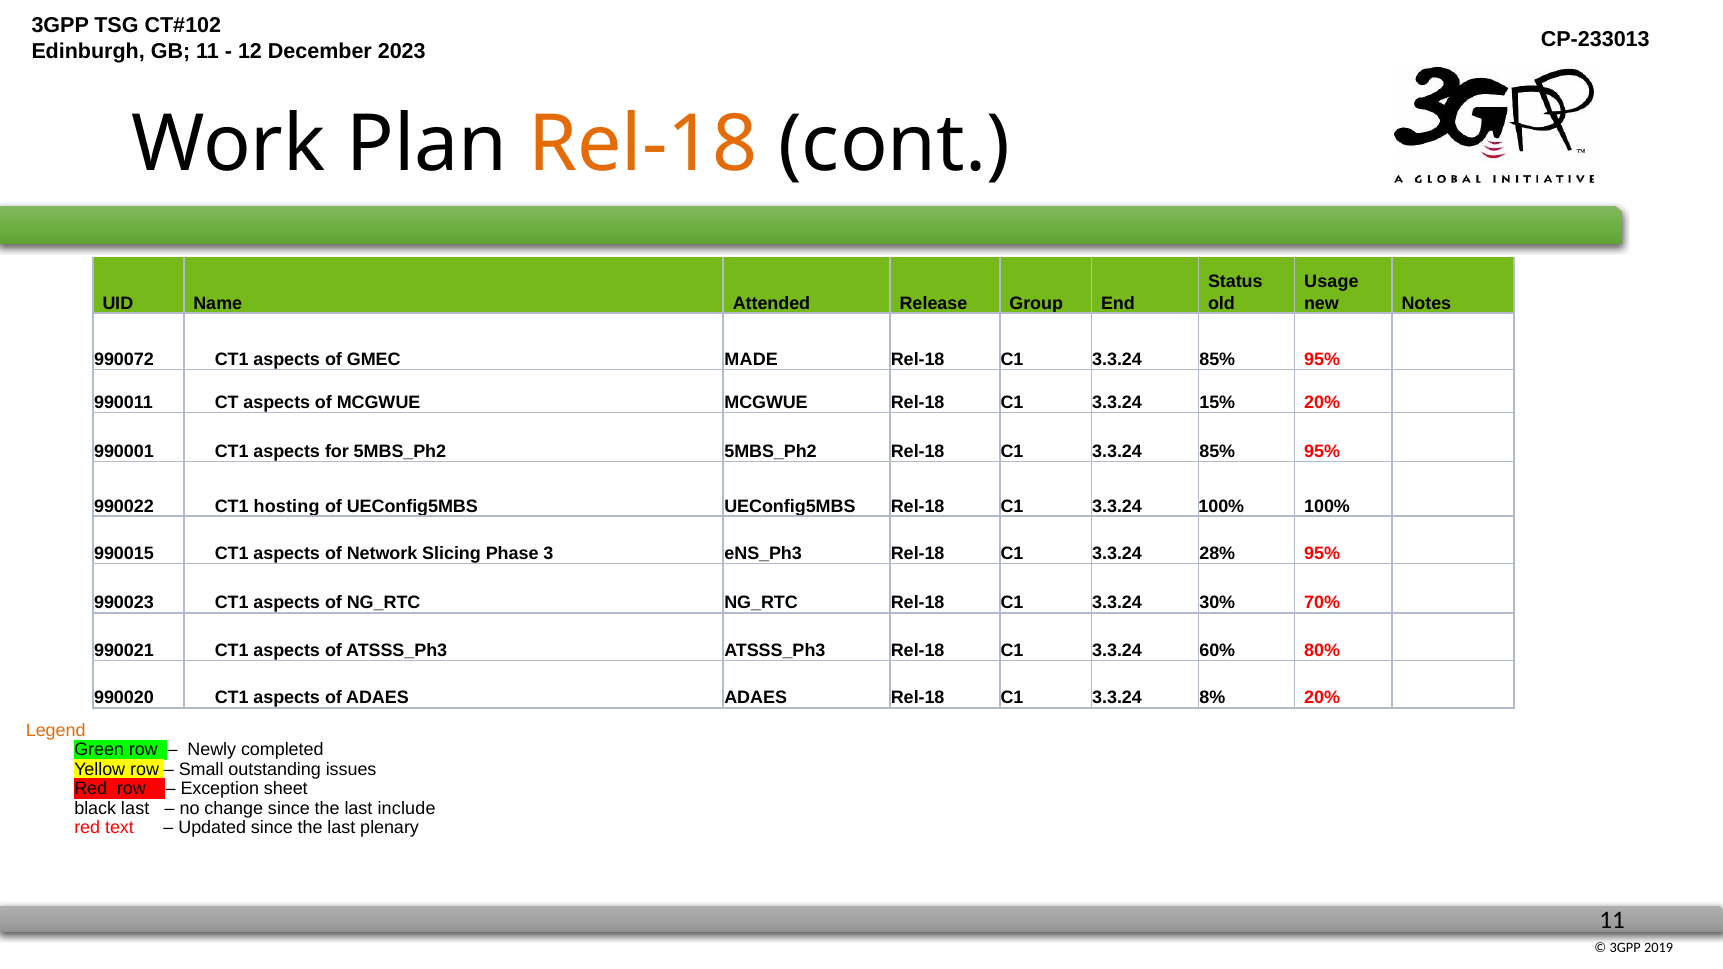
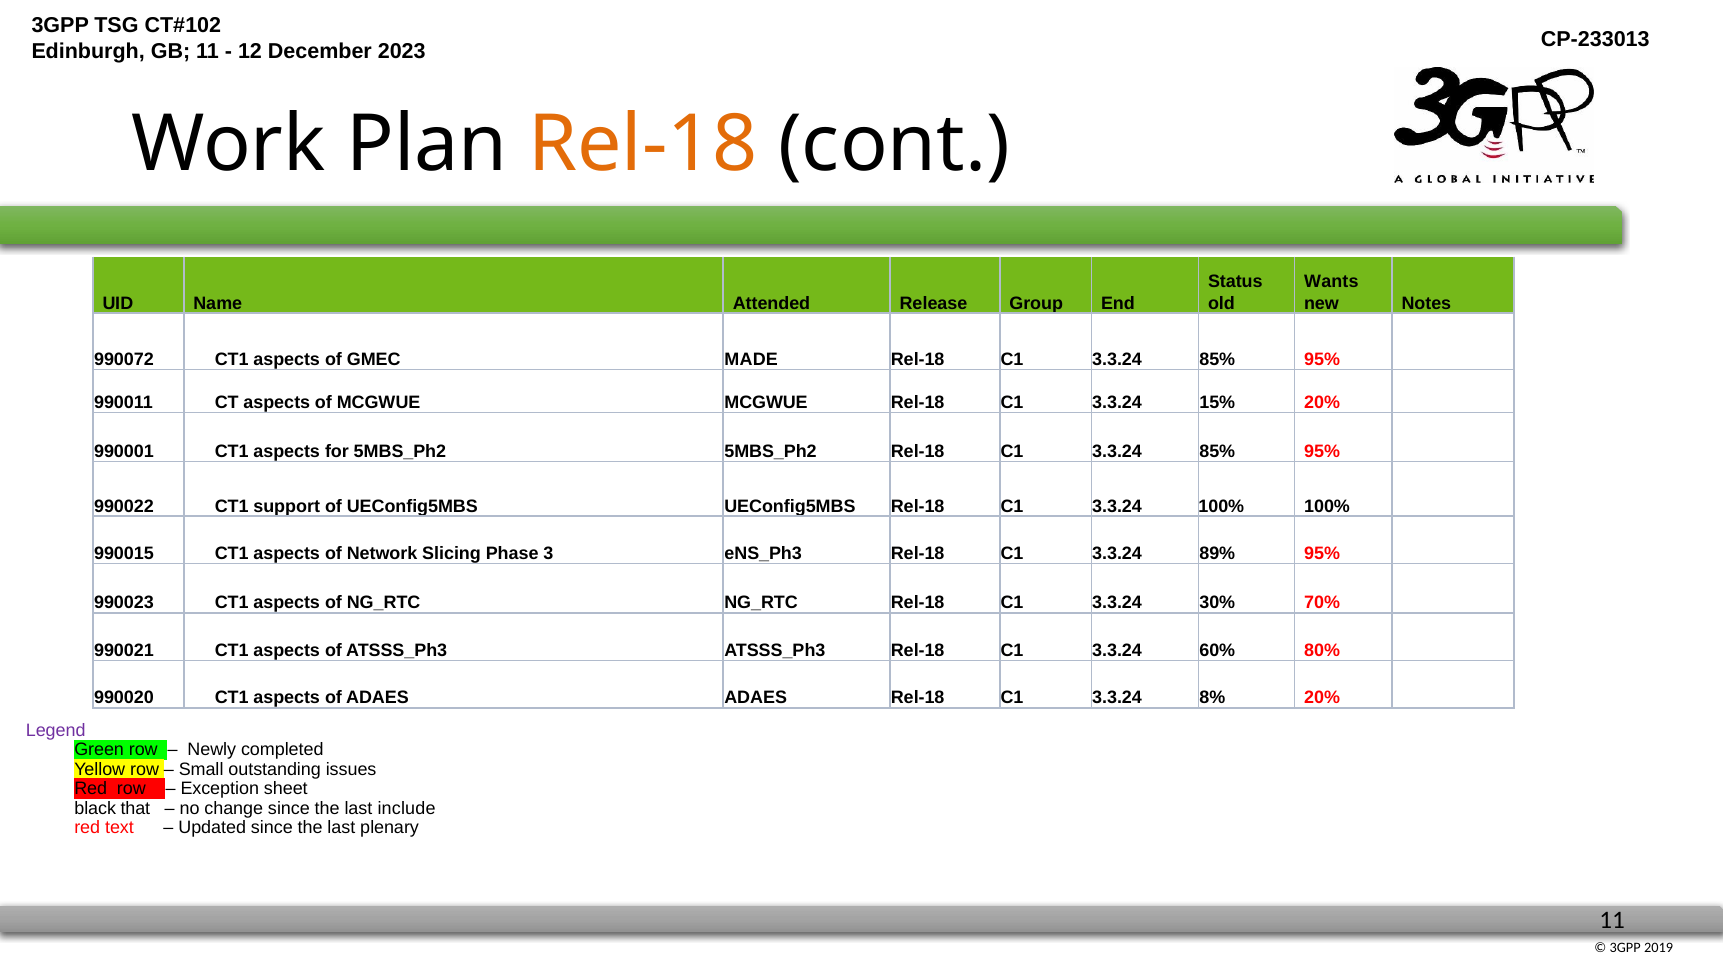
Usage: Usage -> Wants
hosting: hosting -> support
28%: 28% -> 89%
Legend colour: orange -> purple
black last: last -> that
